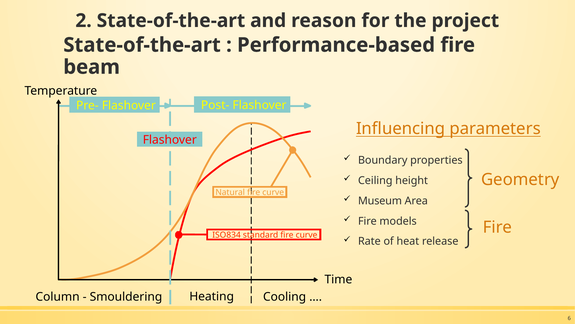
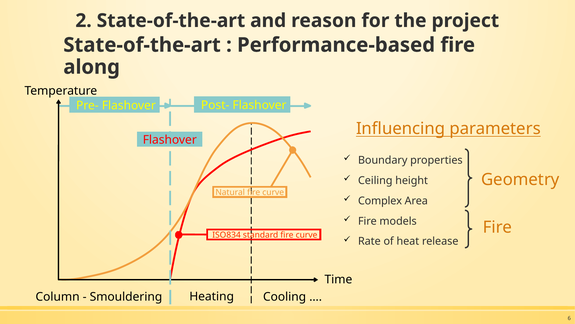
beam: beam -> along
Museum: Museum -> Complex
